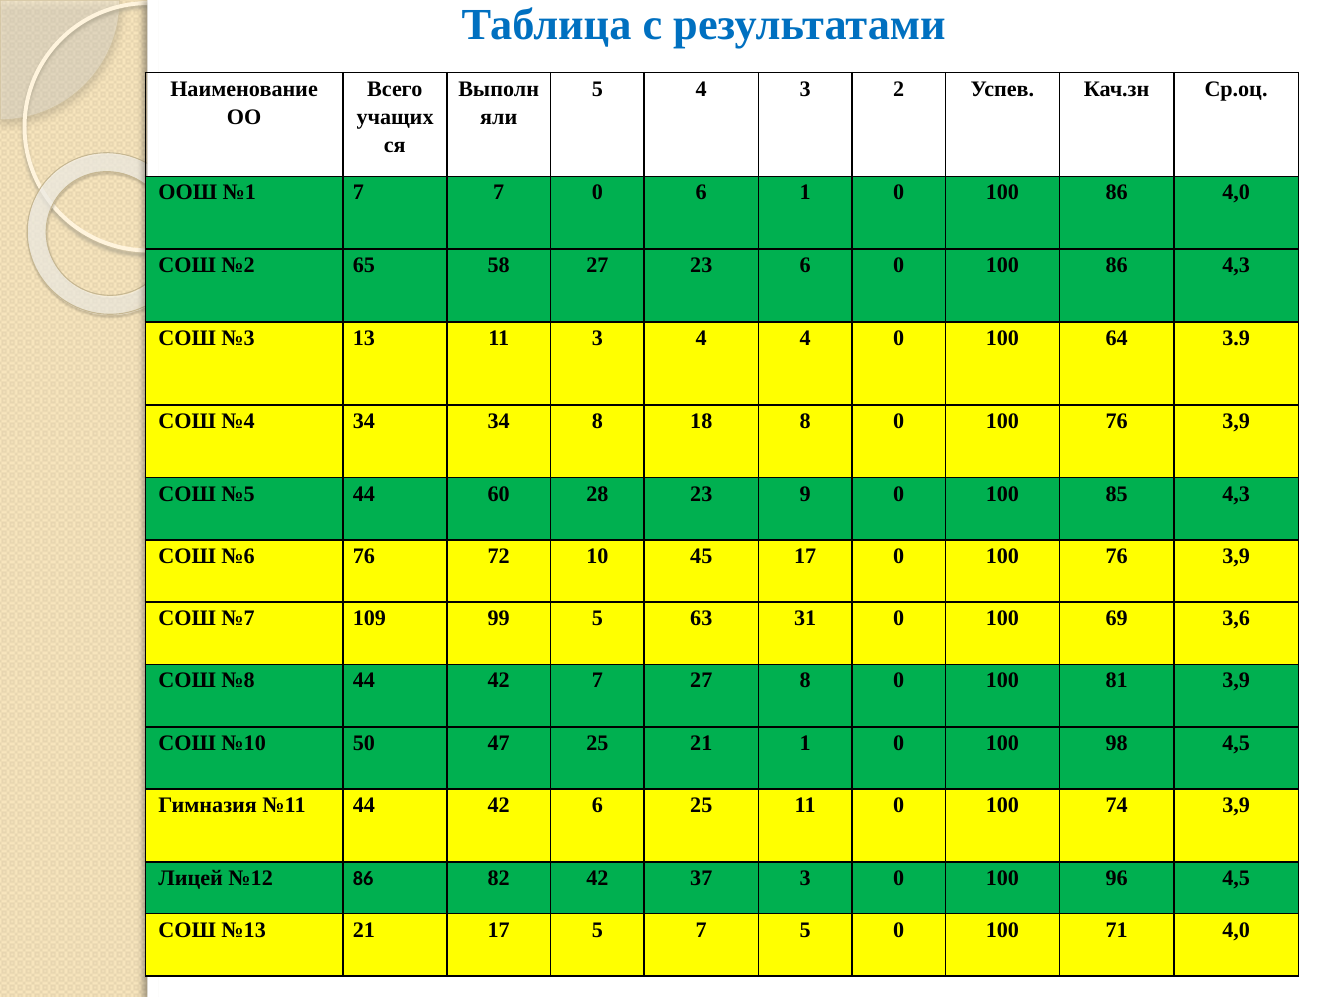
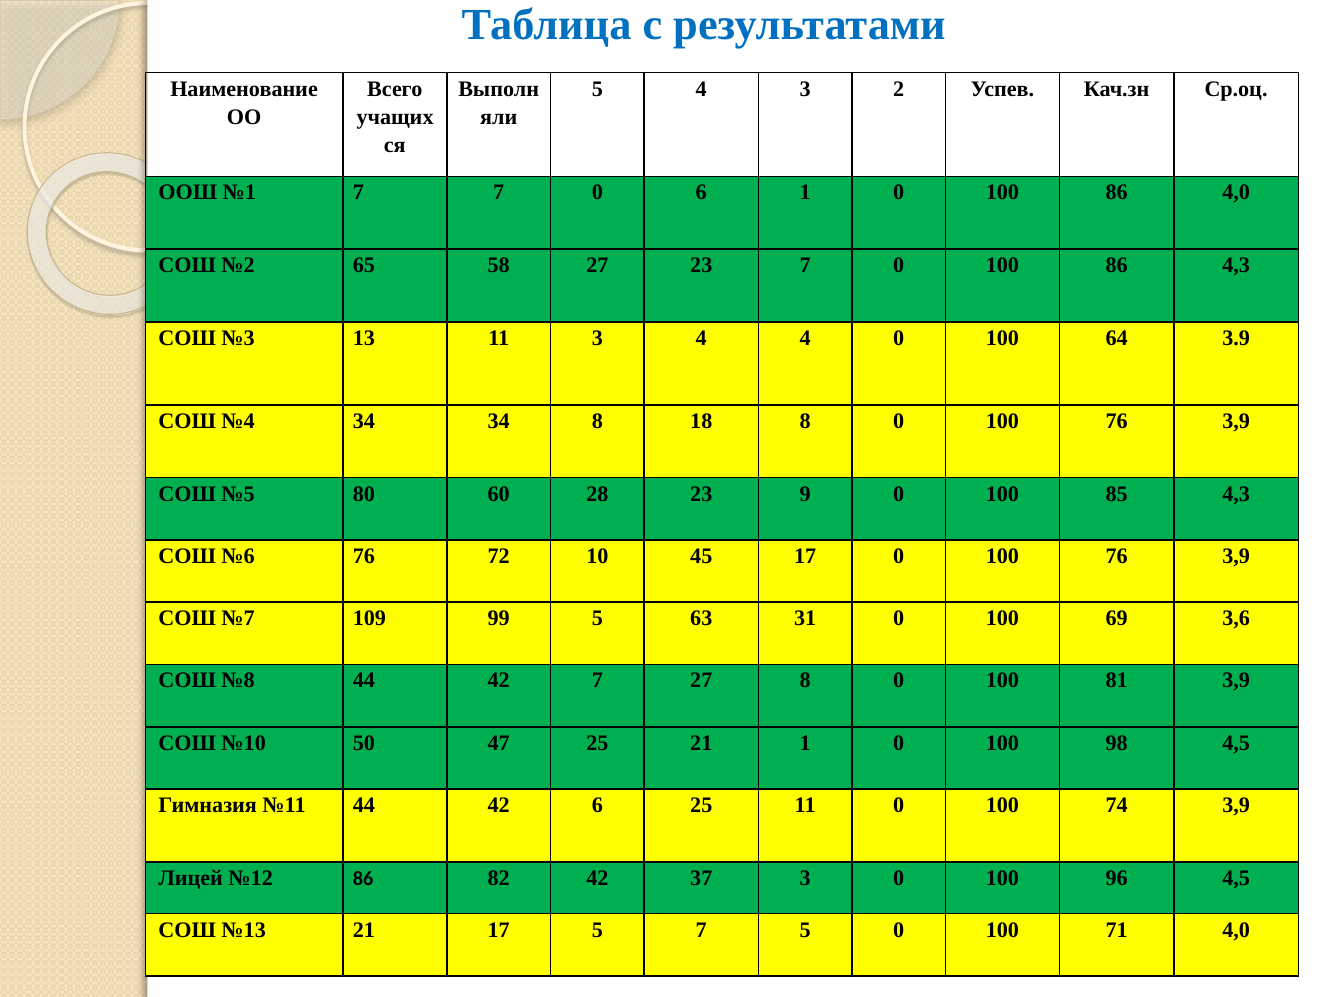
23 6: 6 -> 7
№5 44: 44 -> 80
